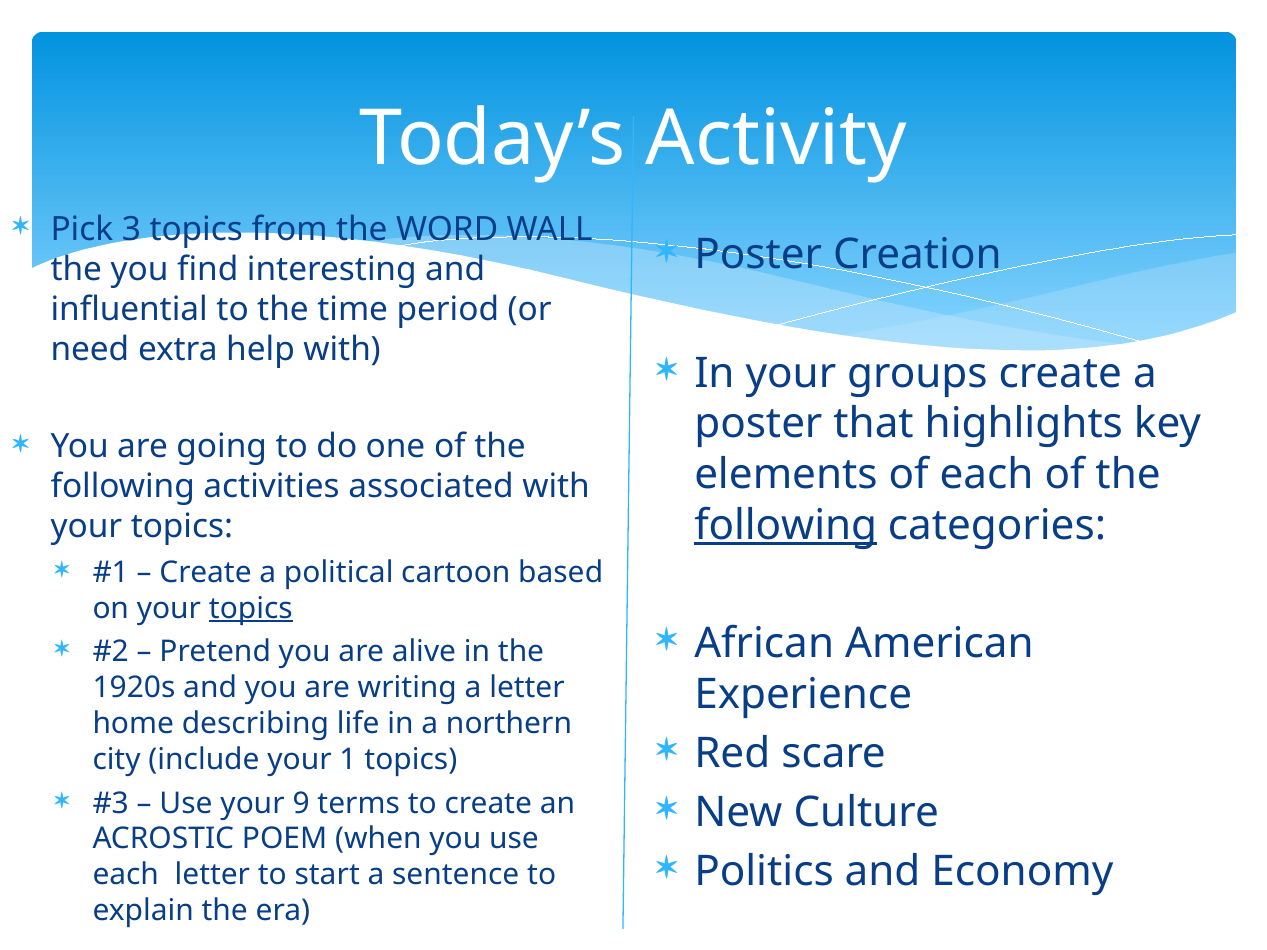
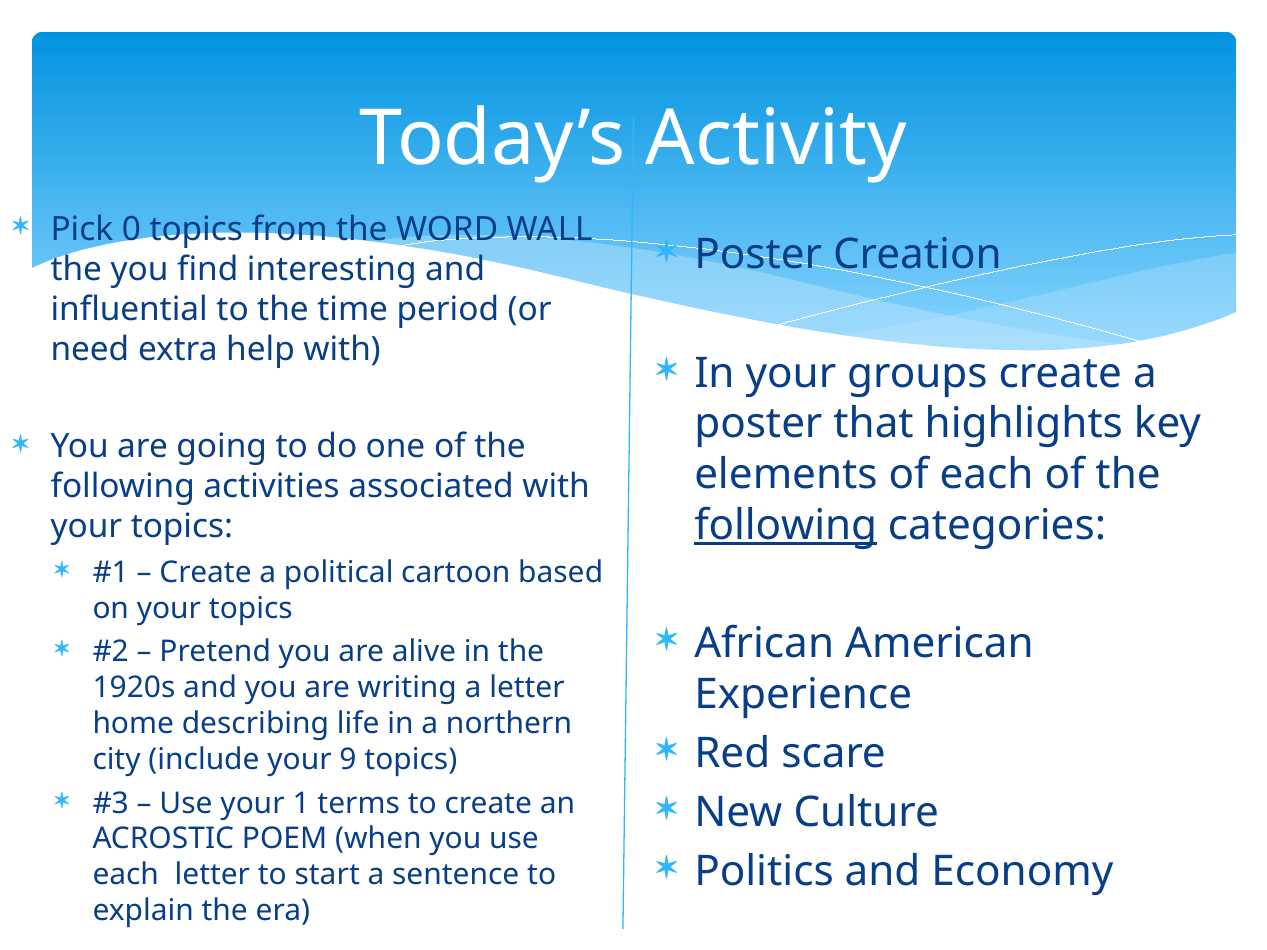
3: 3 -> 0
topics at (251, 608) underline: present -> none
1: 1 -> 9
9: 9 -> 1
